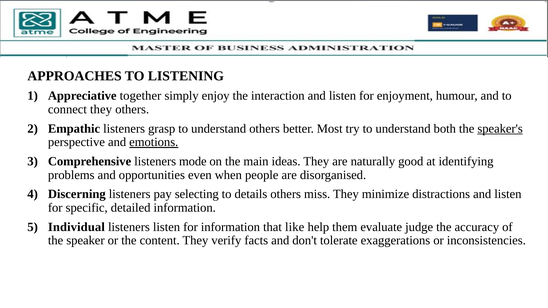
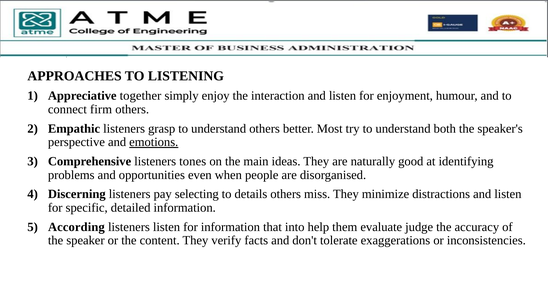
connect they: they -> firm
speaker's underline: present -> none
mode: mode -> tones
Individual: Individual -> According
like: like -> into
